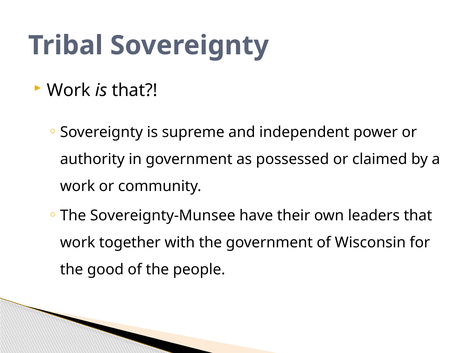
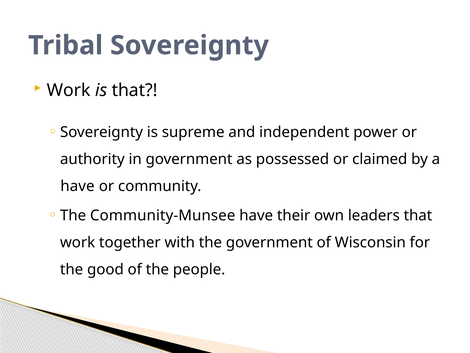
work at (78, 186): work -> have
Sovereignty-Munsee: Sovereignty-Munsee -> Community-Munsee
